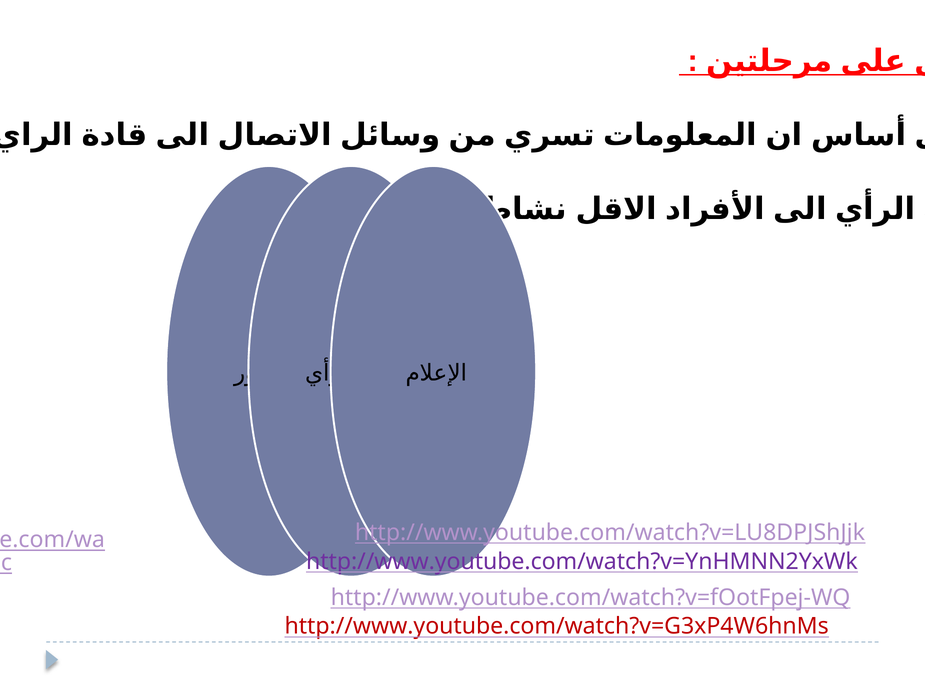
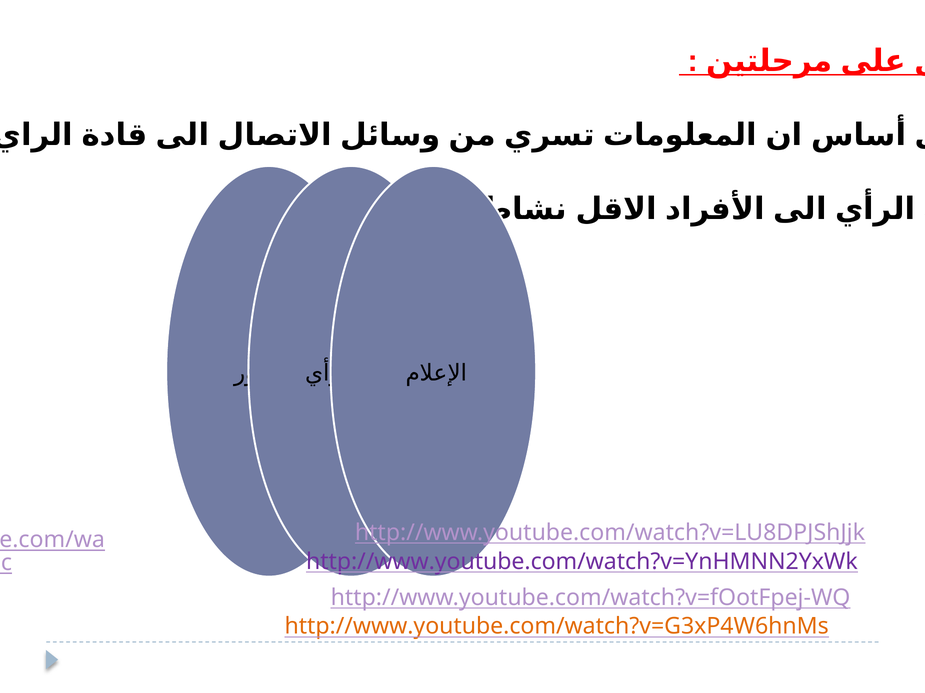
http://www.youtube.com/watch?v=G3xP4W6hnMs colour: red -> orange
